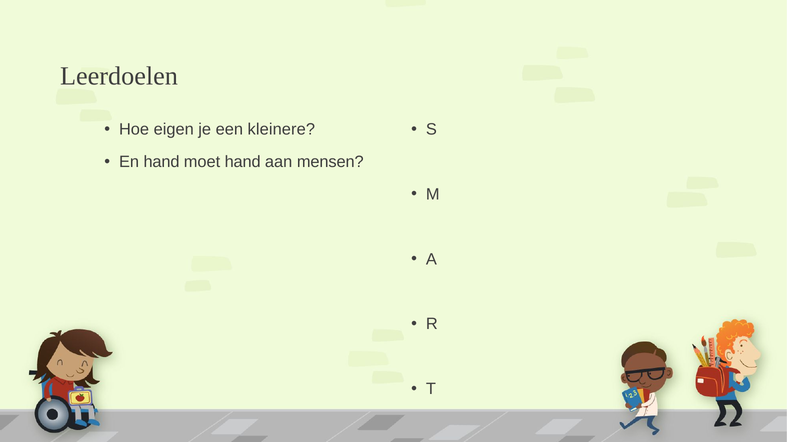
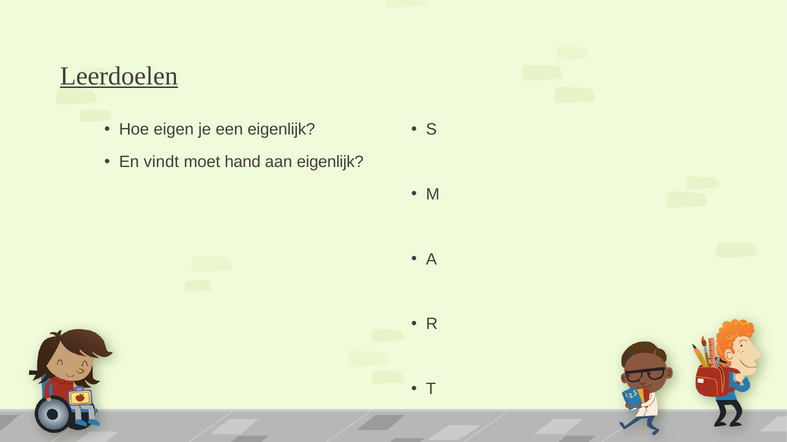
Leerdoelen underline: none -> present
een kleinere: kleinere -> eigenlijk
En hand: hand -> vindt
aan mensen: mensen -> eigenlijk
